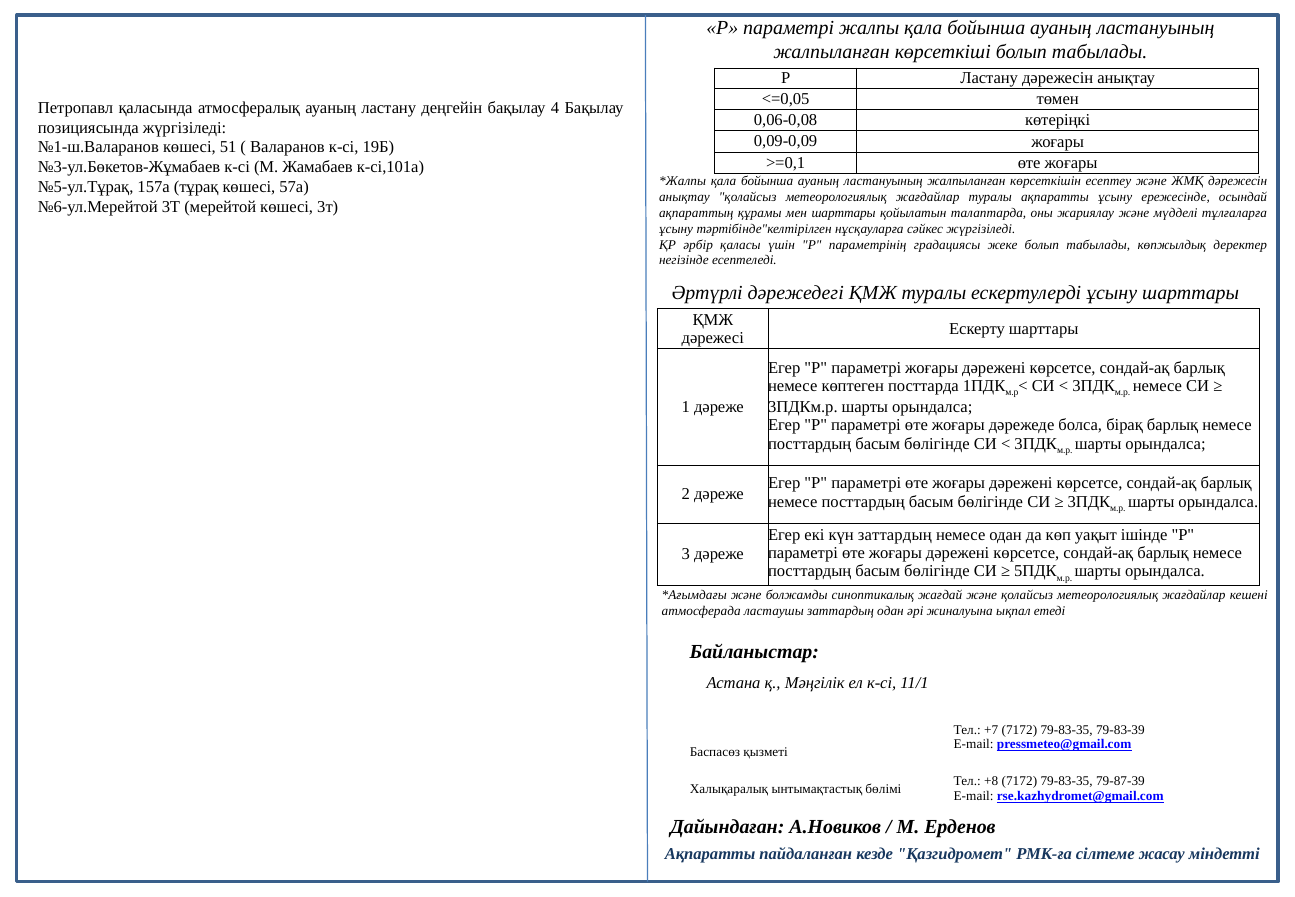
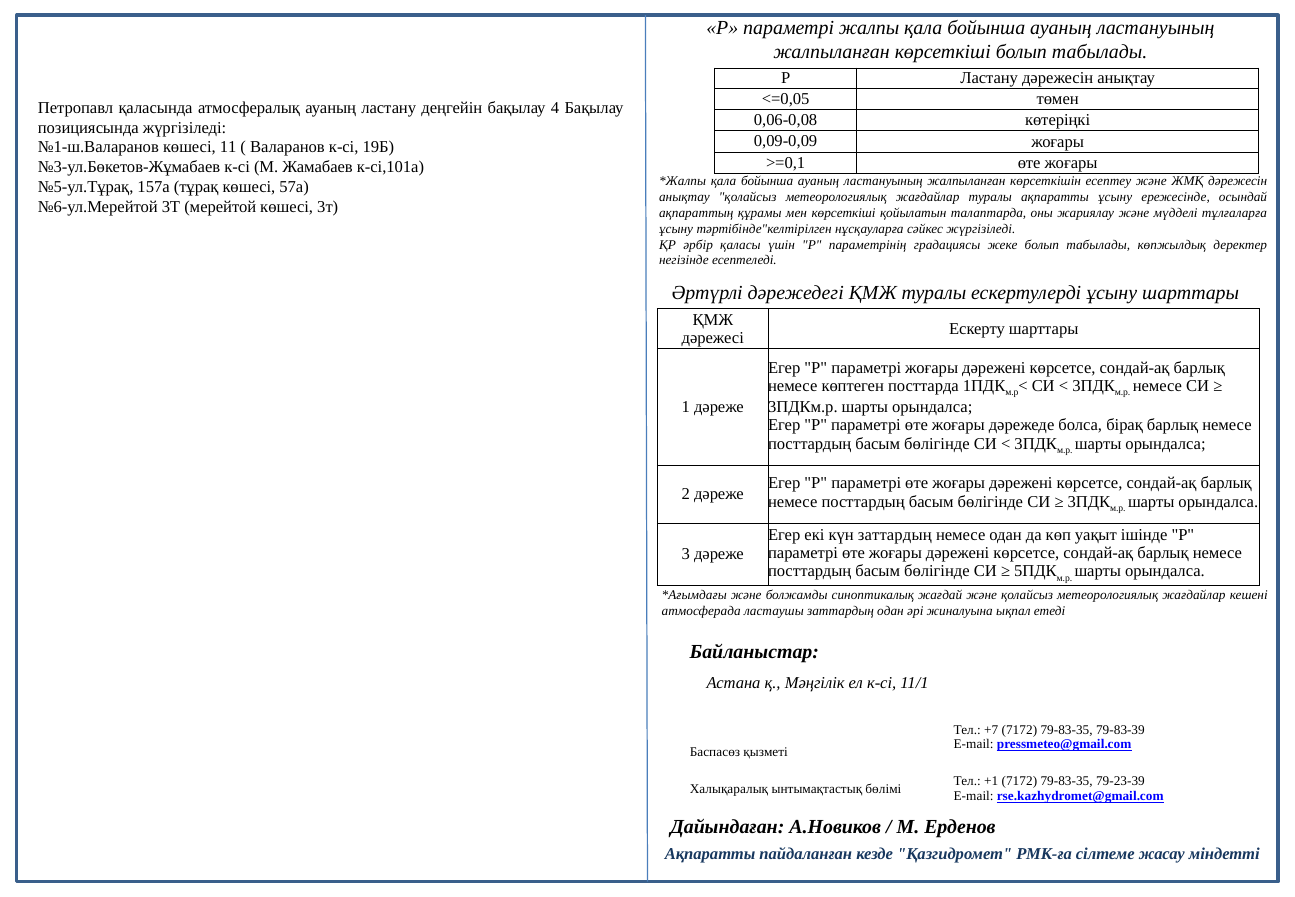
51: 51 -> 11
мен шарттары: шарттары -> көрсеткіші
+8: +8 -> +1
79-87-39: 79-87-39 -> 79-23-39
